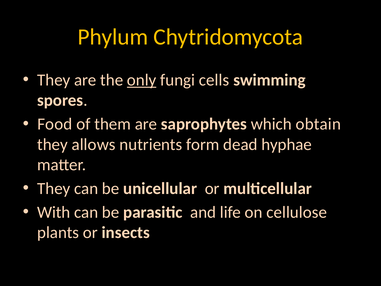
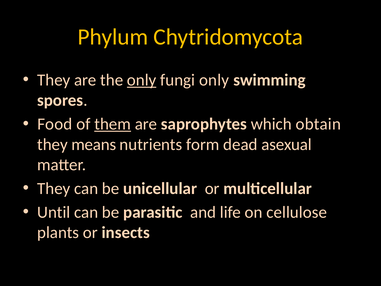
fungi cells: cells -> only
them underline: none -> present
allows: allows -> means
hyphae: hyphae -> asexual
With: With -> Until
